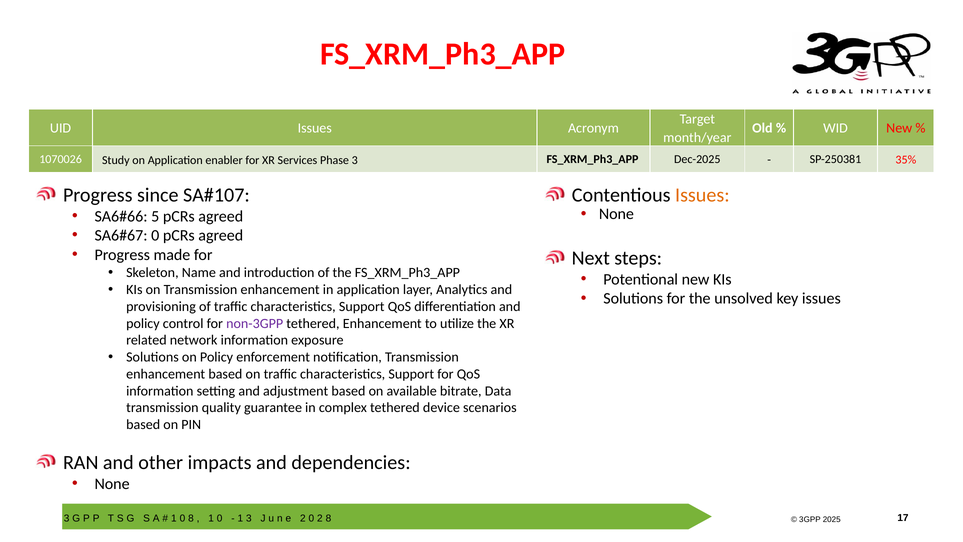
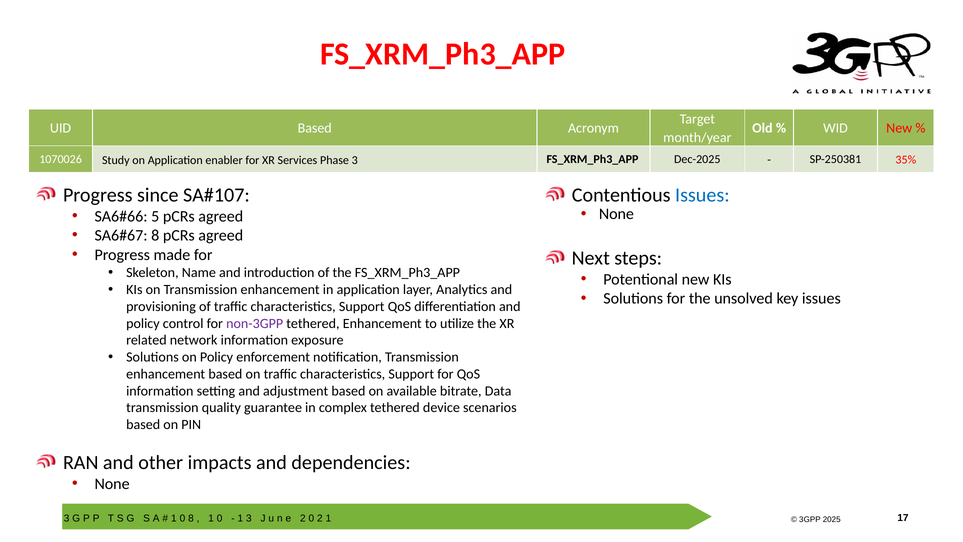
UID Issues: Issues -> Based
Issues at (702, 195) colour: orange -> blue
0 at (155, 235): 0 -> 8
8 at (328, 518): 8 -> 1
